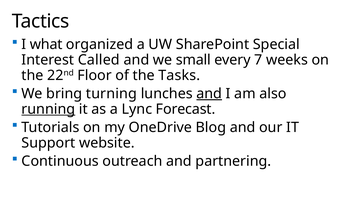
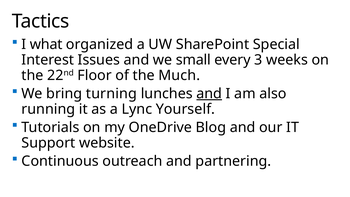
Called: Called -> Issues
7: 7 -> 3
Tasks: Tasks -> Much
running underline: present -> none
Forecast: Forecast -> Yourself
